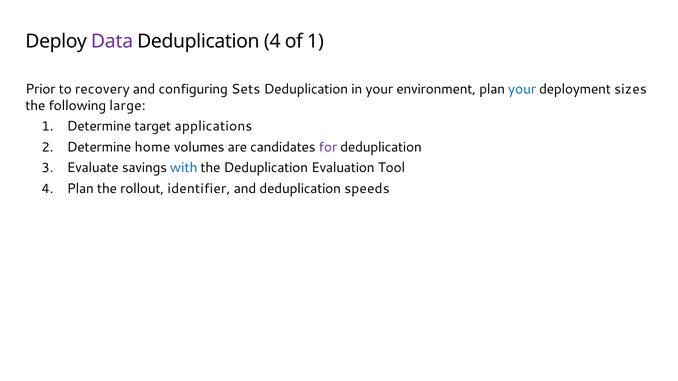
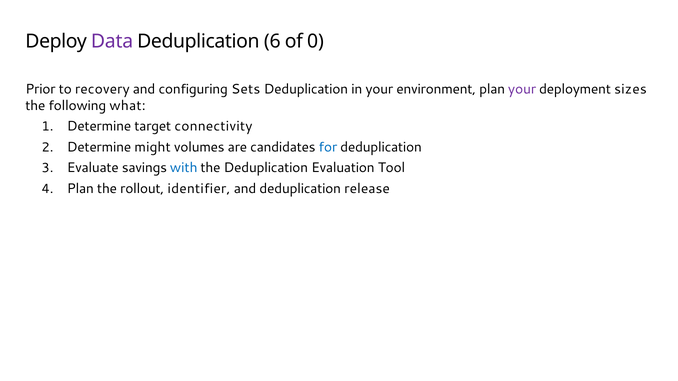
Deduplication 4: 4 -> 6
of 1: 1 -> 0
your at (522, 89) colour: blue -> purple
large: large -> what
applications: applications -> connectivity
home: home -> might
for colour: purple -> blue
speeds: speeds -> release
